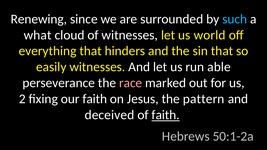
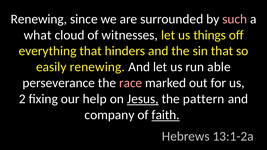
such colour: light blue -> pink
world: world -> things
easily witnesses: witnesses -> renewing
our faith: faith -> help
Jesus underline: none -> present
deceived: deceived -> company
50:1-2a: 50:1-2a -> 13:1-2a
